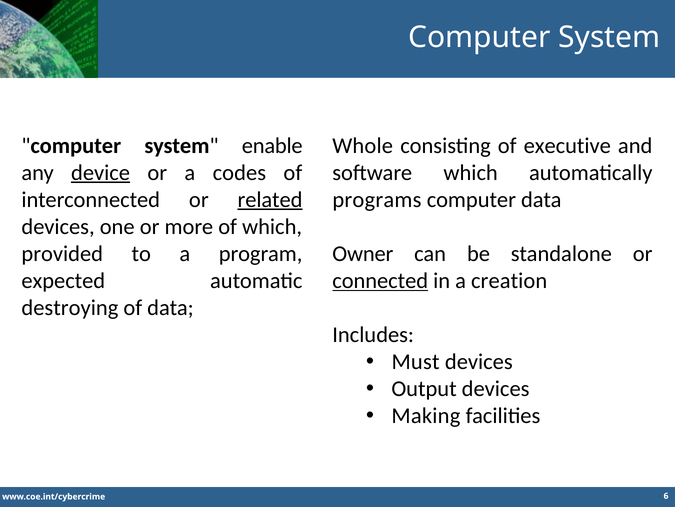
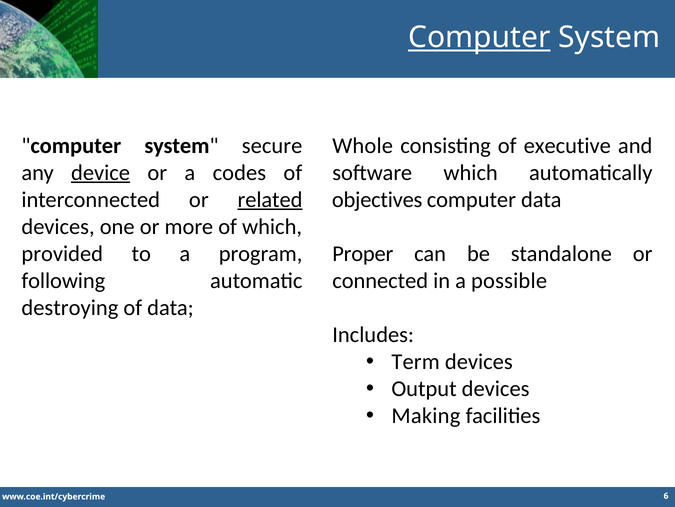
Computer at (479, 37) underline: none -> present
enable: enable -> secure
programs: programs -> objectives
Owner: Owner -> Proper
expected: expected -> following
connected underline: present -> none
creation: creation -> possible
Must: Must -> Term
